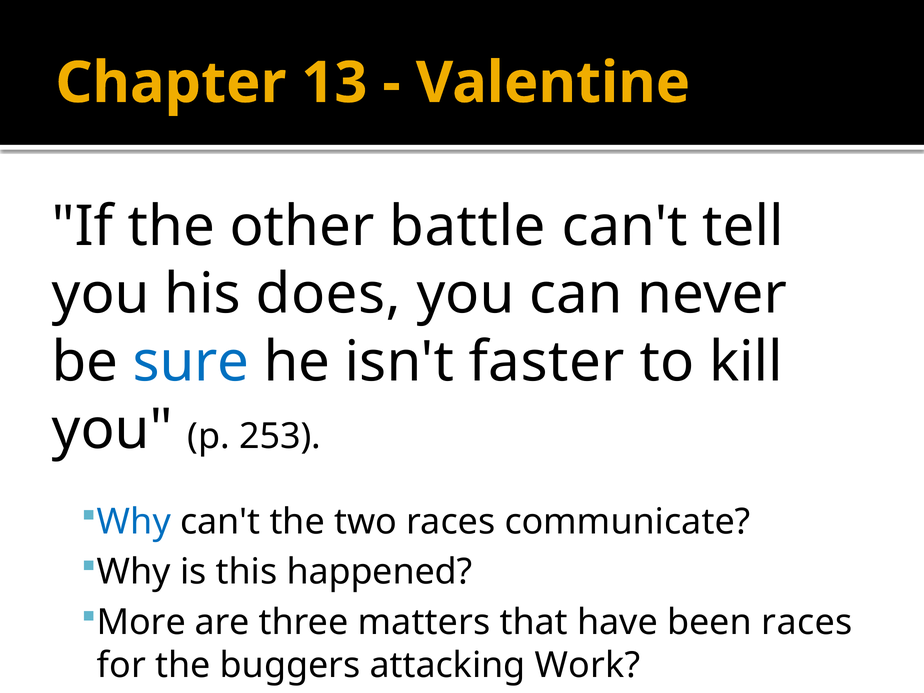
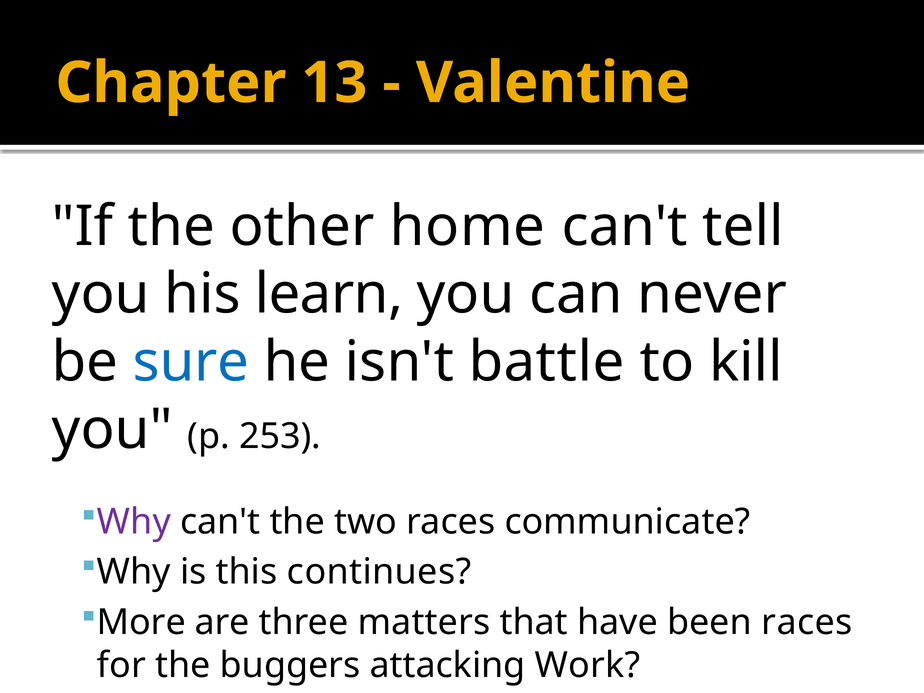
battle: battle -> home
does: does -> learn
faster: faster -> battle
Why at (134, 522) colour: blue -> purple
happened: happened -> continues
